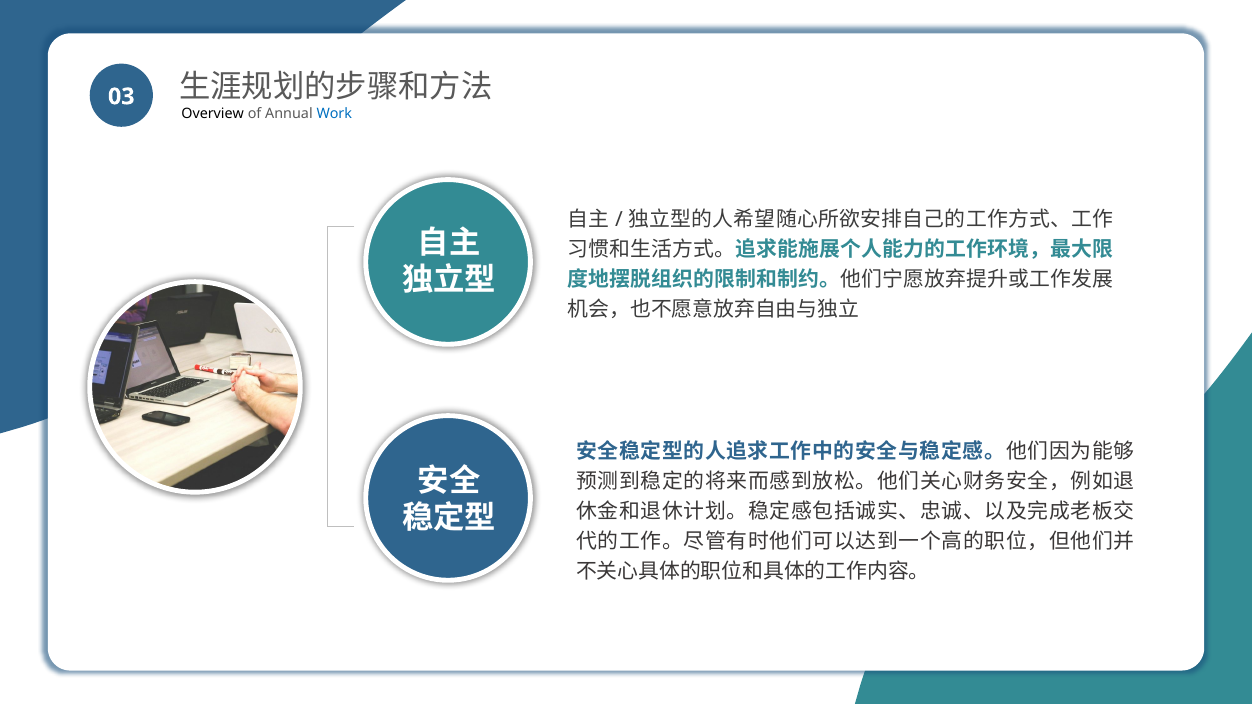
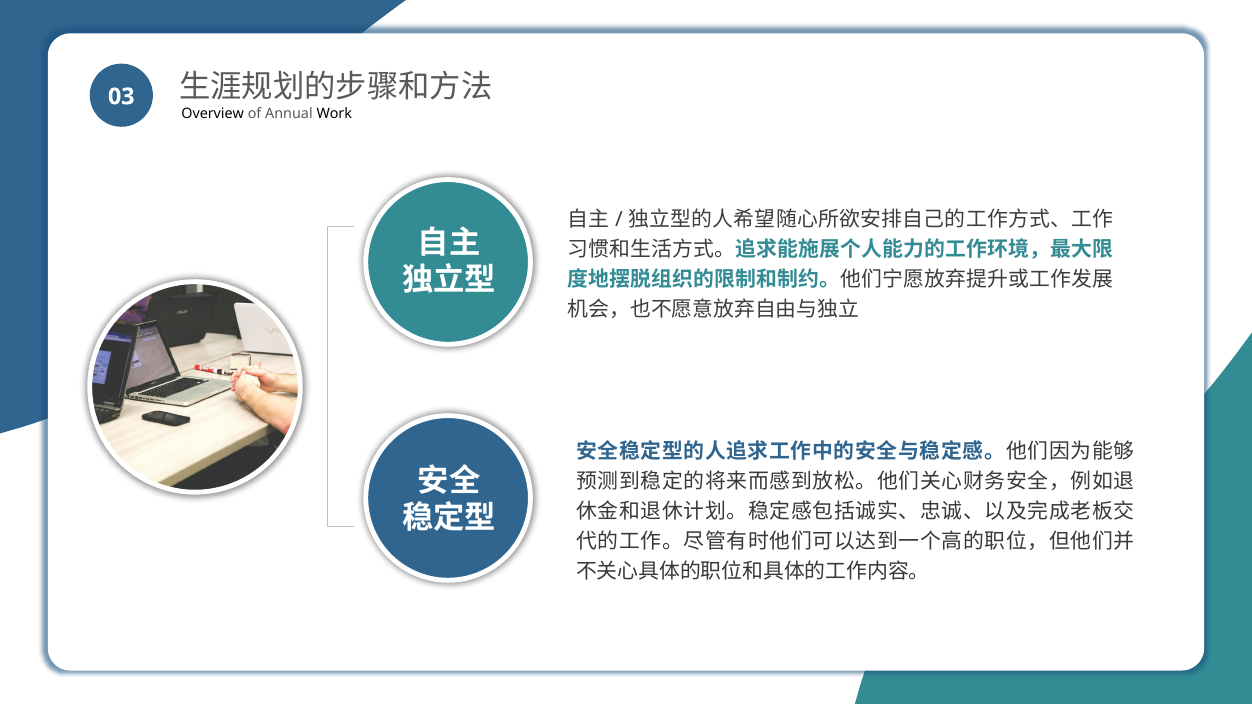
Work colour: blue -> black
